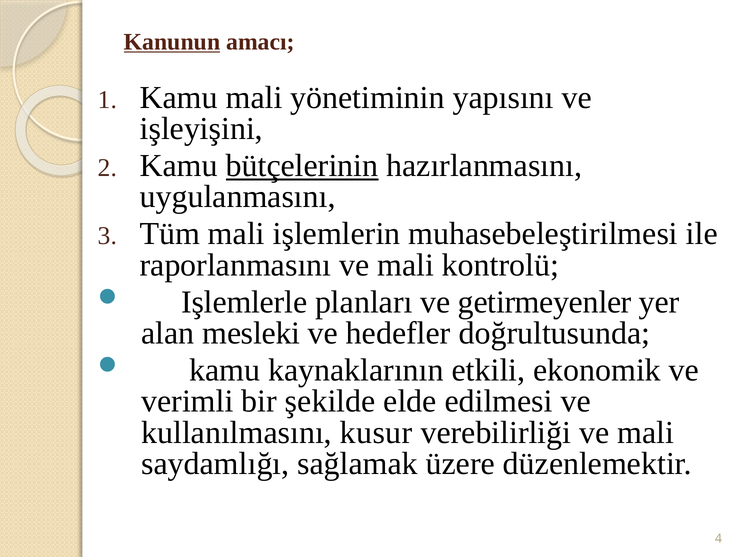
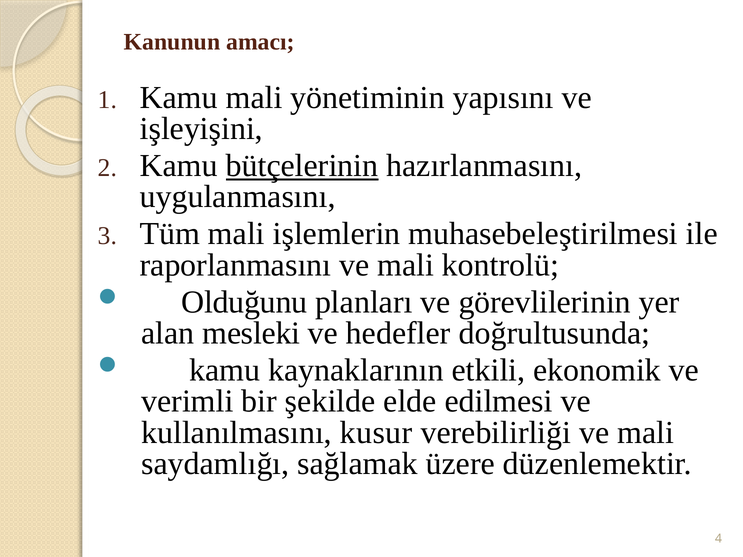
Kanunun underline: present -> none
Işlemlerle: Işlemlerle -> Olduğunu
getirmeyenler: getirmeyenler -> görevlilerinin
